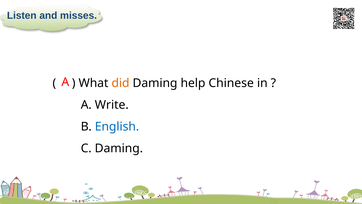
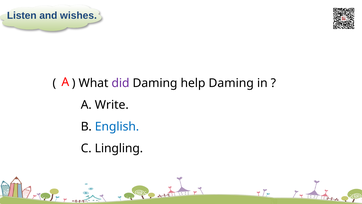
misses: misses -> wishes
did colour: orange -> purple
help Chinese: Chinese -> Daming
C Daming: Daming -> Lingling
